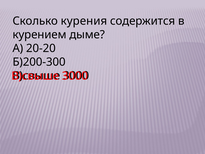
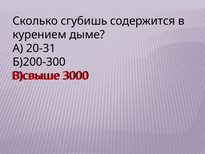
курения: курения -> сгубишь
20-20: 20-20 -> 20-31
